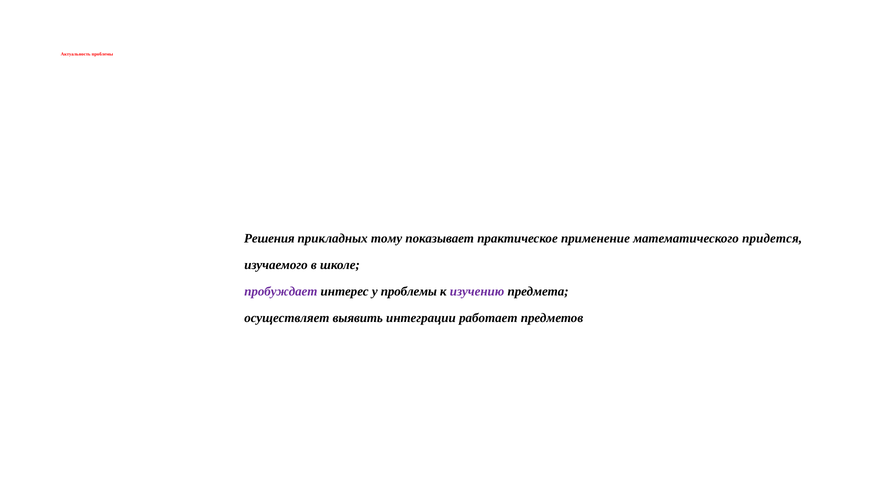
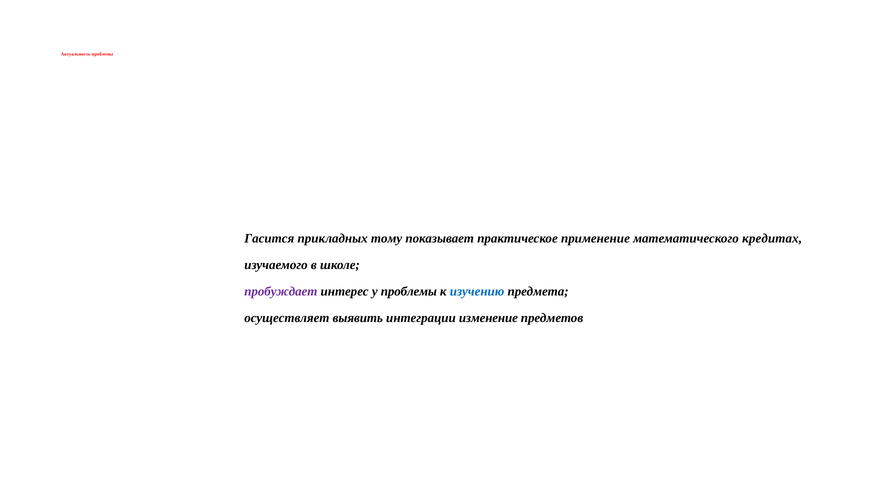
Решения: Решения -> Гасится
придется: придется -> кредитах
изучению colour: purple -> blue
работает: работает -> изменение
